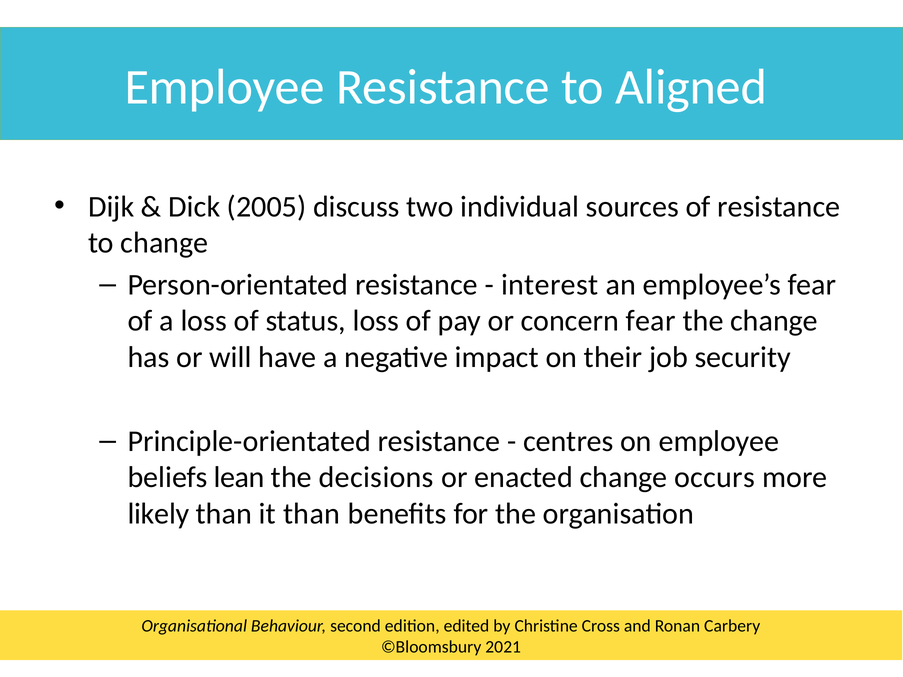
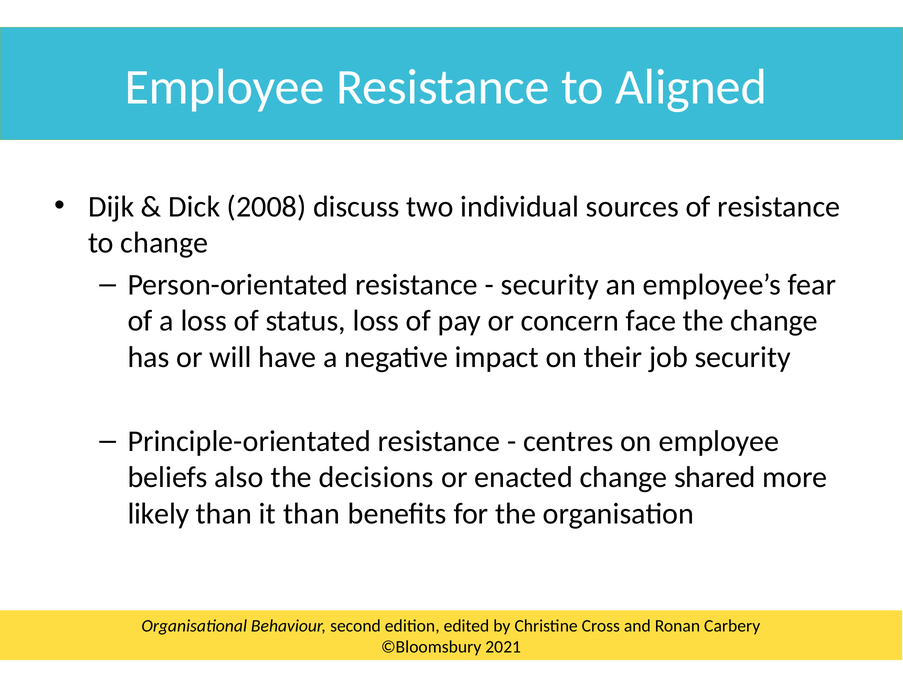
2005: 2005 -> 2008
interest at (550, 285): interest -> security
concern fear: fear -> face
lean: lean -> also
occurs: occurs -> shared
